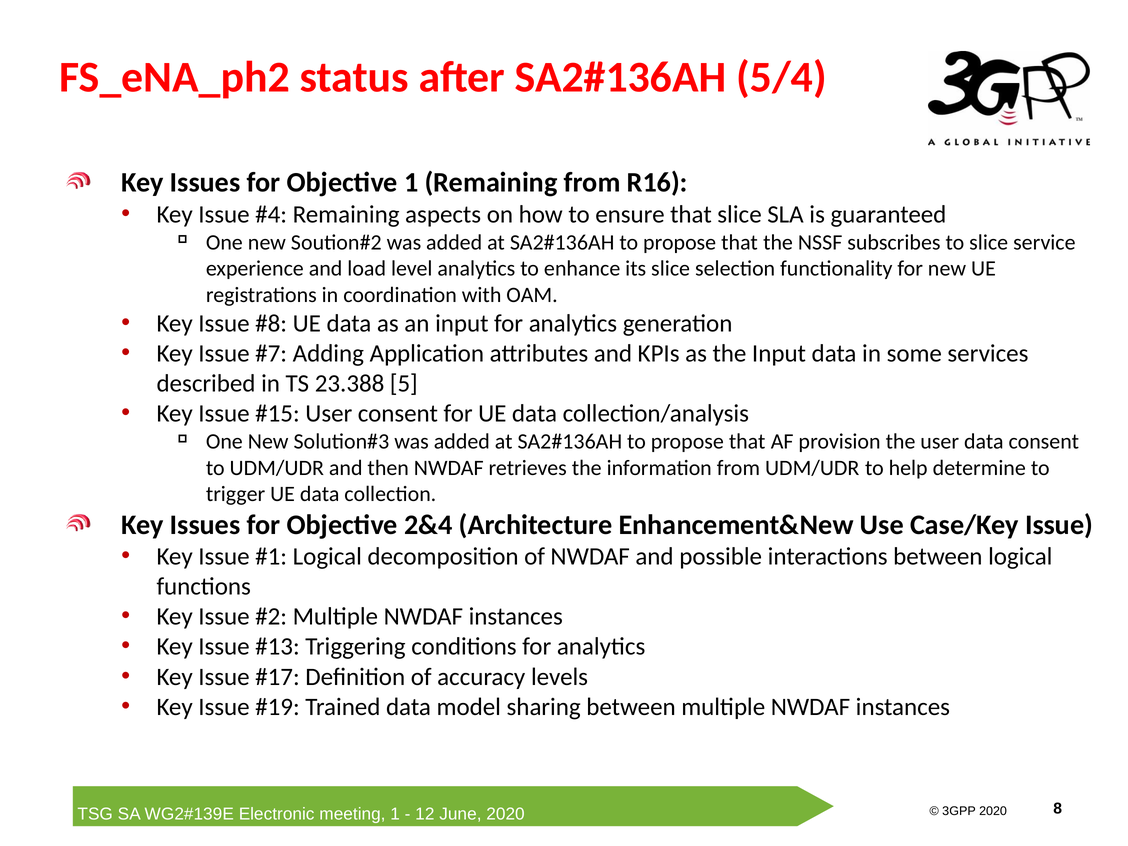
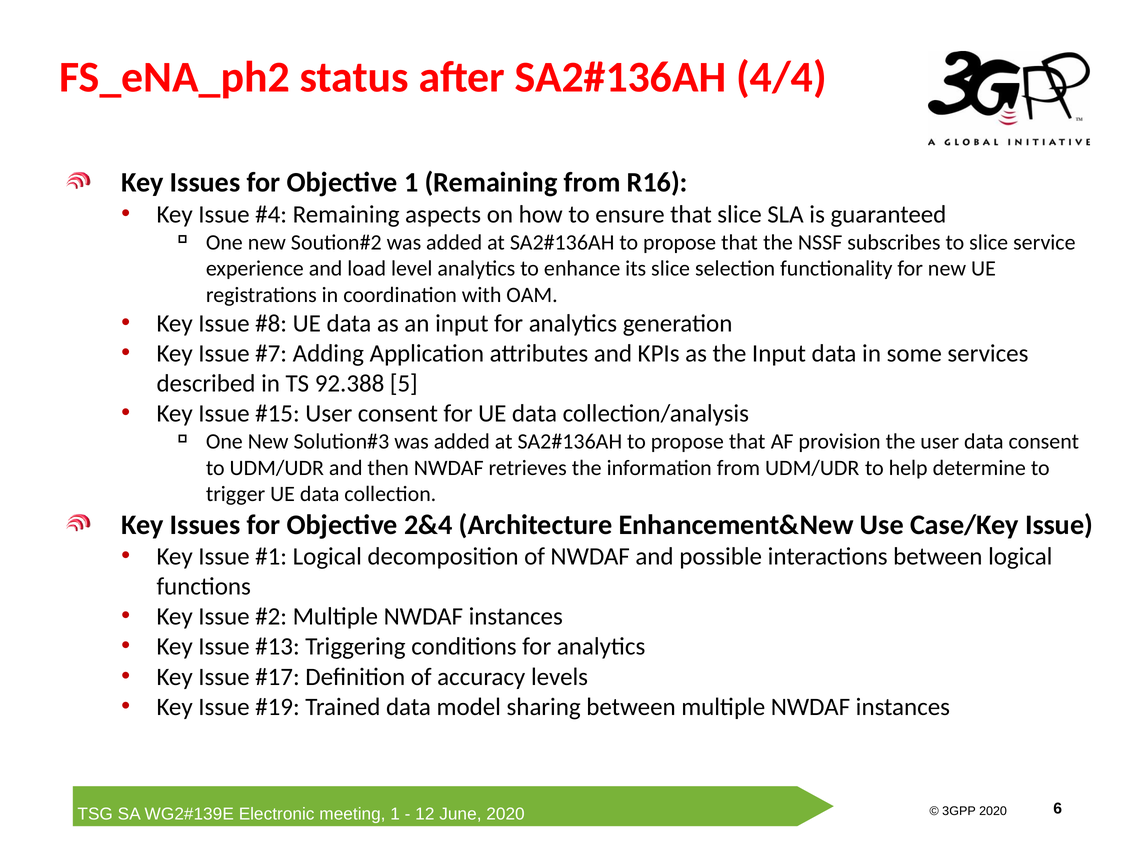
5/4: 5/4 -> 4/4
23.388: 23.388 -> 92.388
8: 8 -> 6
